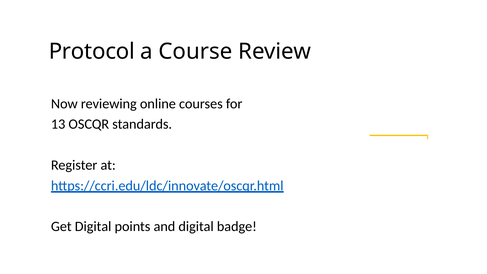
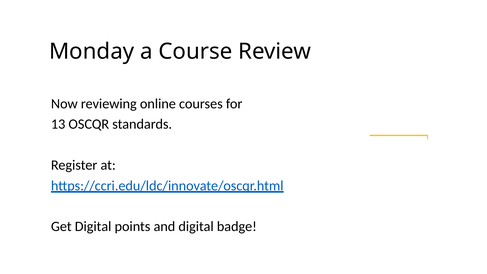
Protocol: Protocol -> Monday
